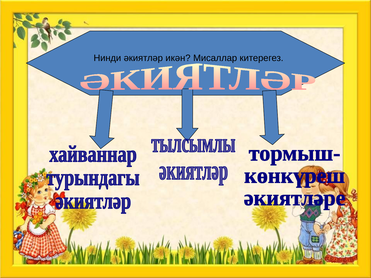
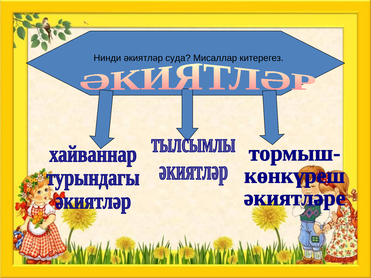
икән: икән -> суда
